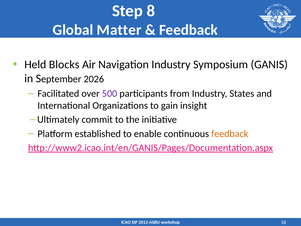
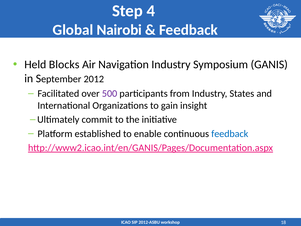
8: 8 -> 4
Matter: Matter -> Nairobi
2026: 2026 -> 2012
feedback at (230, 134) colour: orange -> blue
